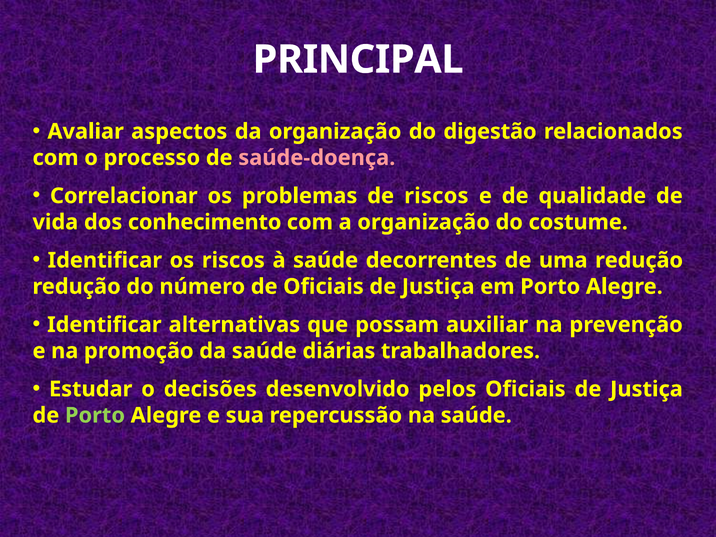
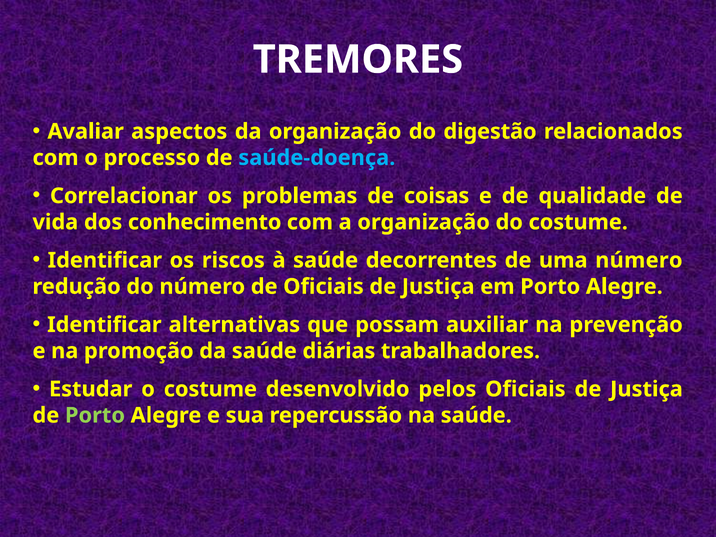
PRINCIPAL: PRINCIPAL -> TREMORES
saúde-doença colour: pink -> light blue
de riscos: riscos -> coisas
uma redução: redução -> número
o decisões: decisões -> costume
